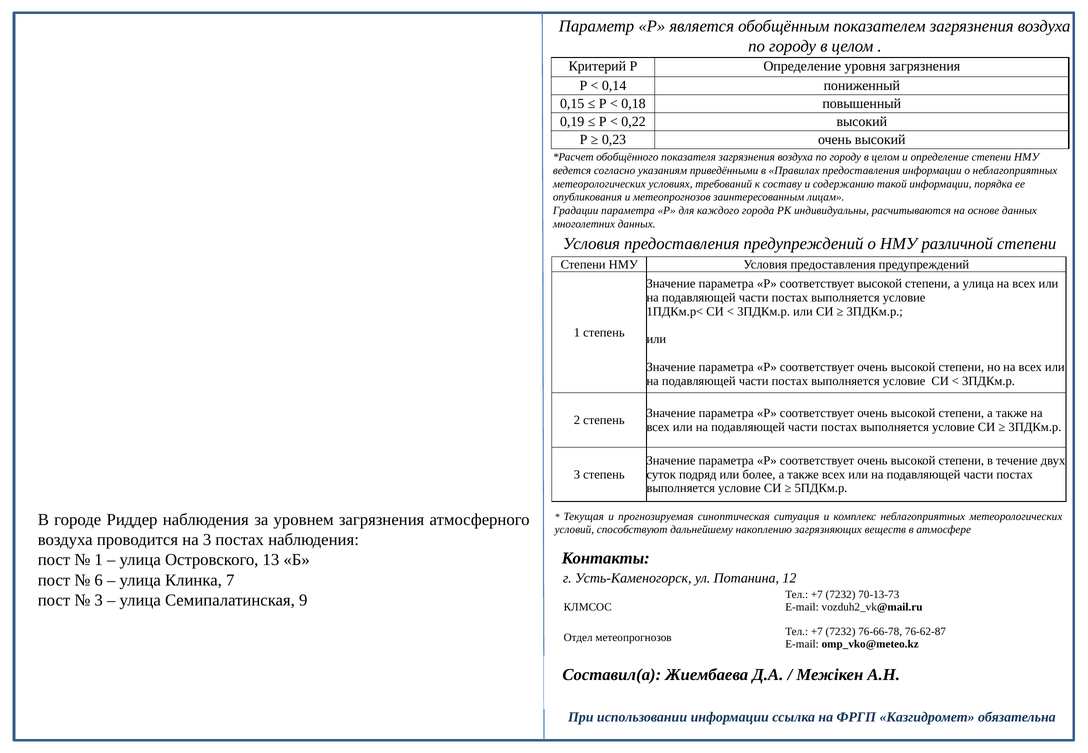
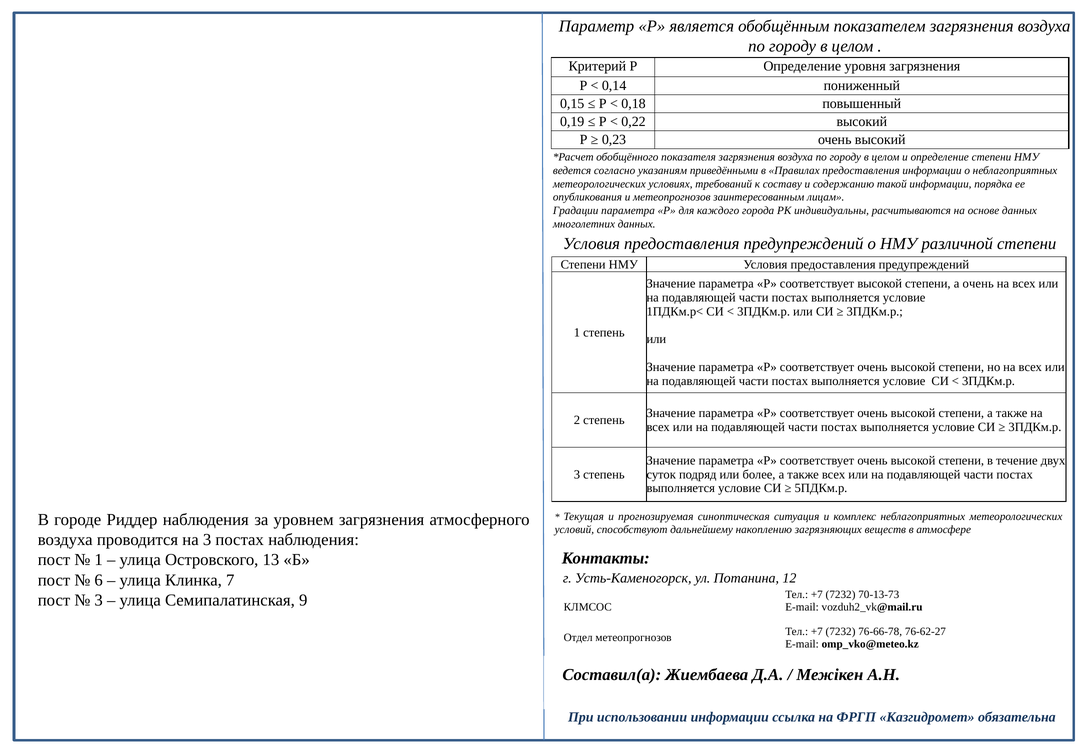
а улица: улица -> очень
76-62-87: 76-62-87 -> 76-62-27
